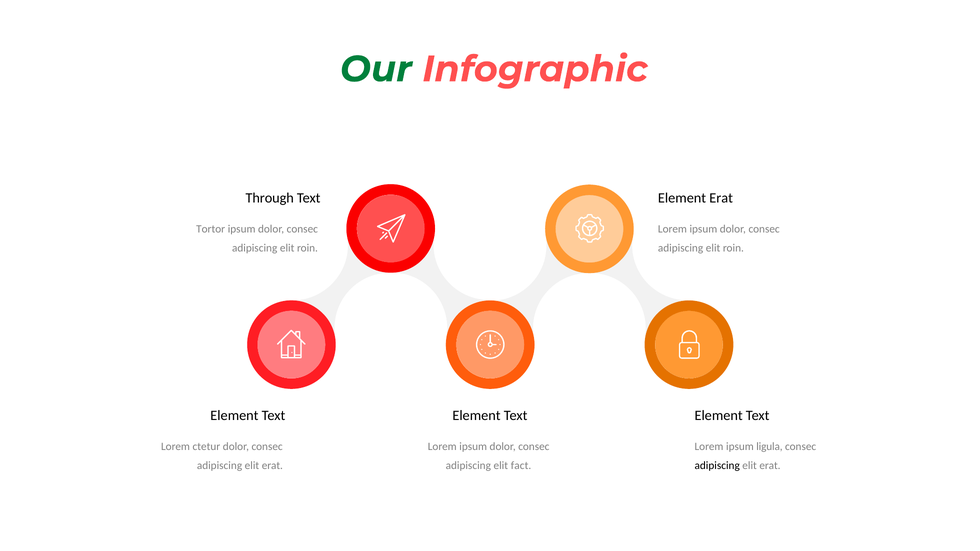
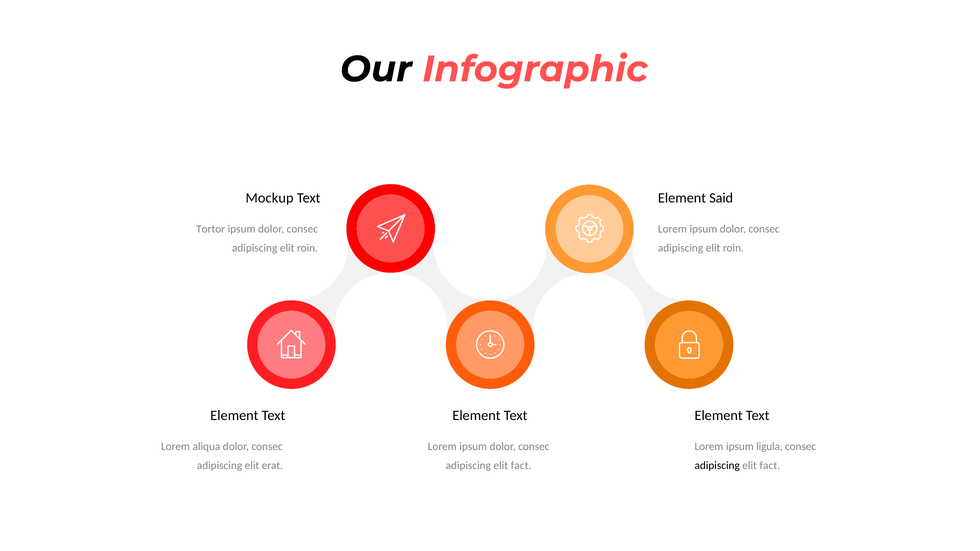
Our colour: green -> black
Through: Through -> Mockup
Element Erat: Erat -> Said
ctetur: ctetur -> aliqua
erat at (770, 466): erat -> fact
